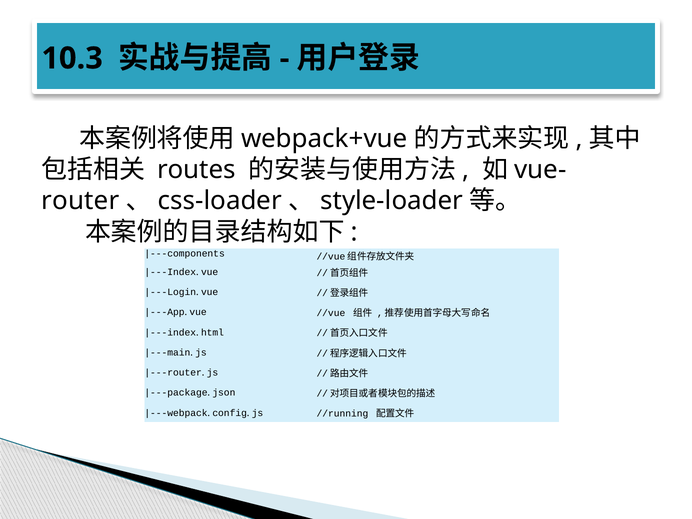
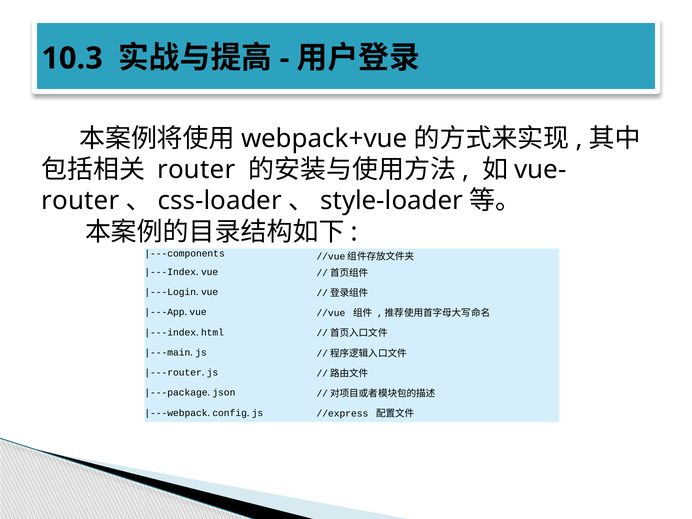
routes at (196, 170): routes -> router
//running: //running -> //express
